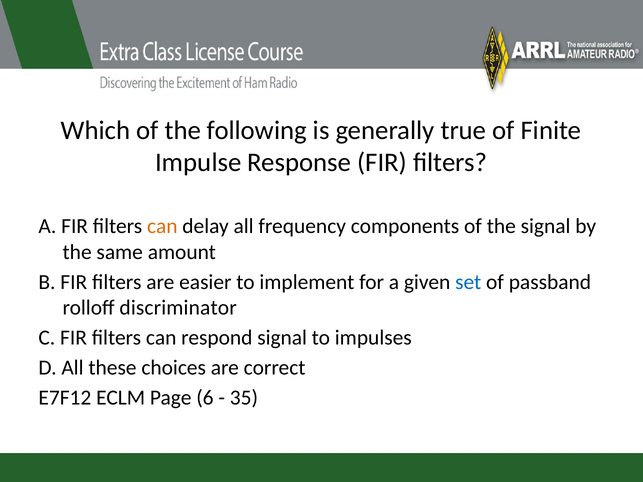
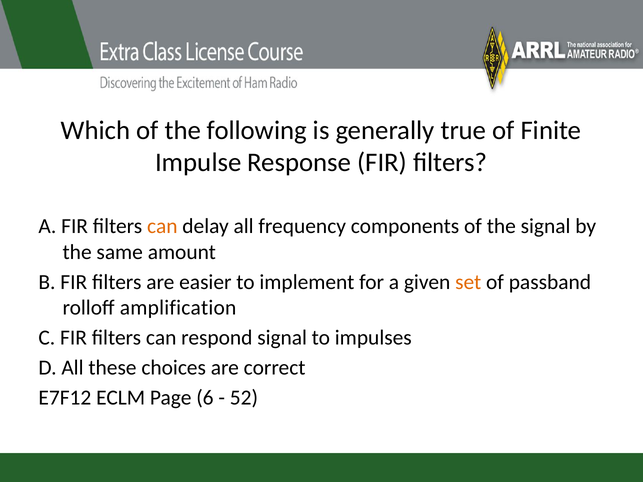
set colour: blue -> orange
discriminator: discriminator -> amplification
35: 35 -> 52
